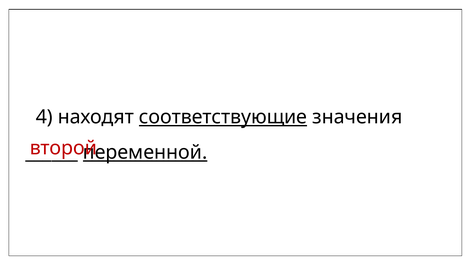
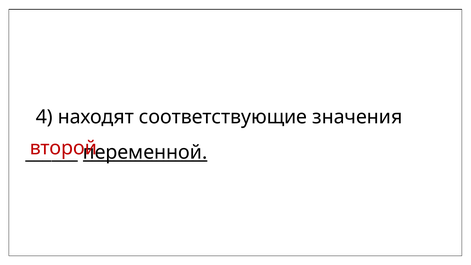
соответствующие underline: present -> none
